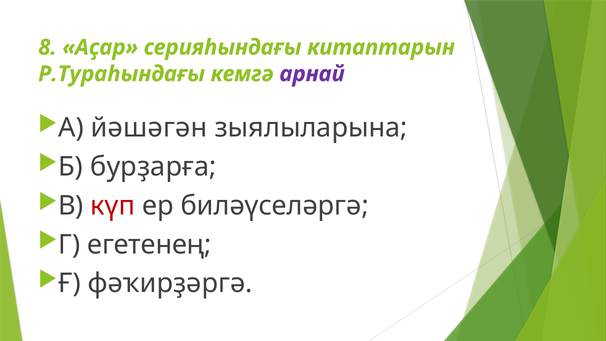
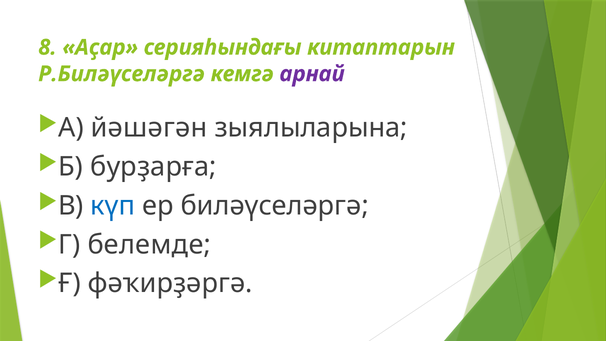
Р.Тураһындағы: Р.Тураһындағы -> Р.Биләүселәргә
күп colour: red -> blue
егетенең: егетенең -> белемде
